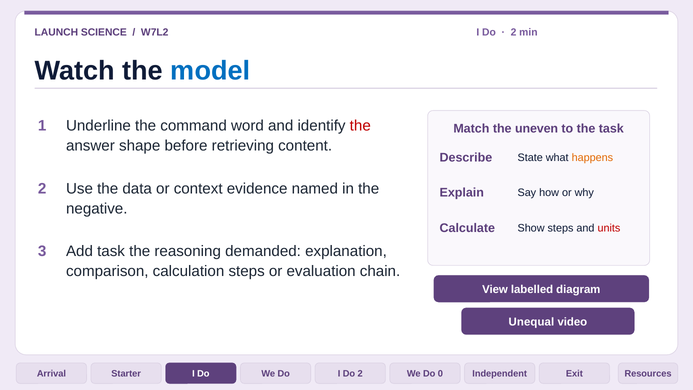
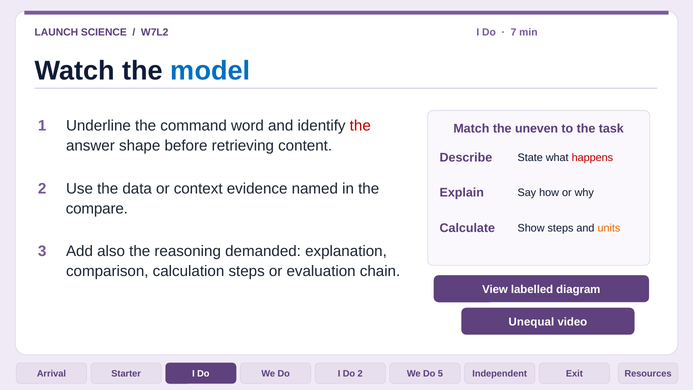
2 at (514, 32): 2 -> 7
happens colour: orange -> red
negative: negative -> compare
units colour: red -> orange
Add task: task -> also
0: 0 -> 5
